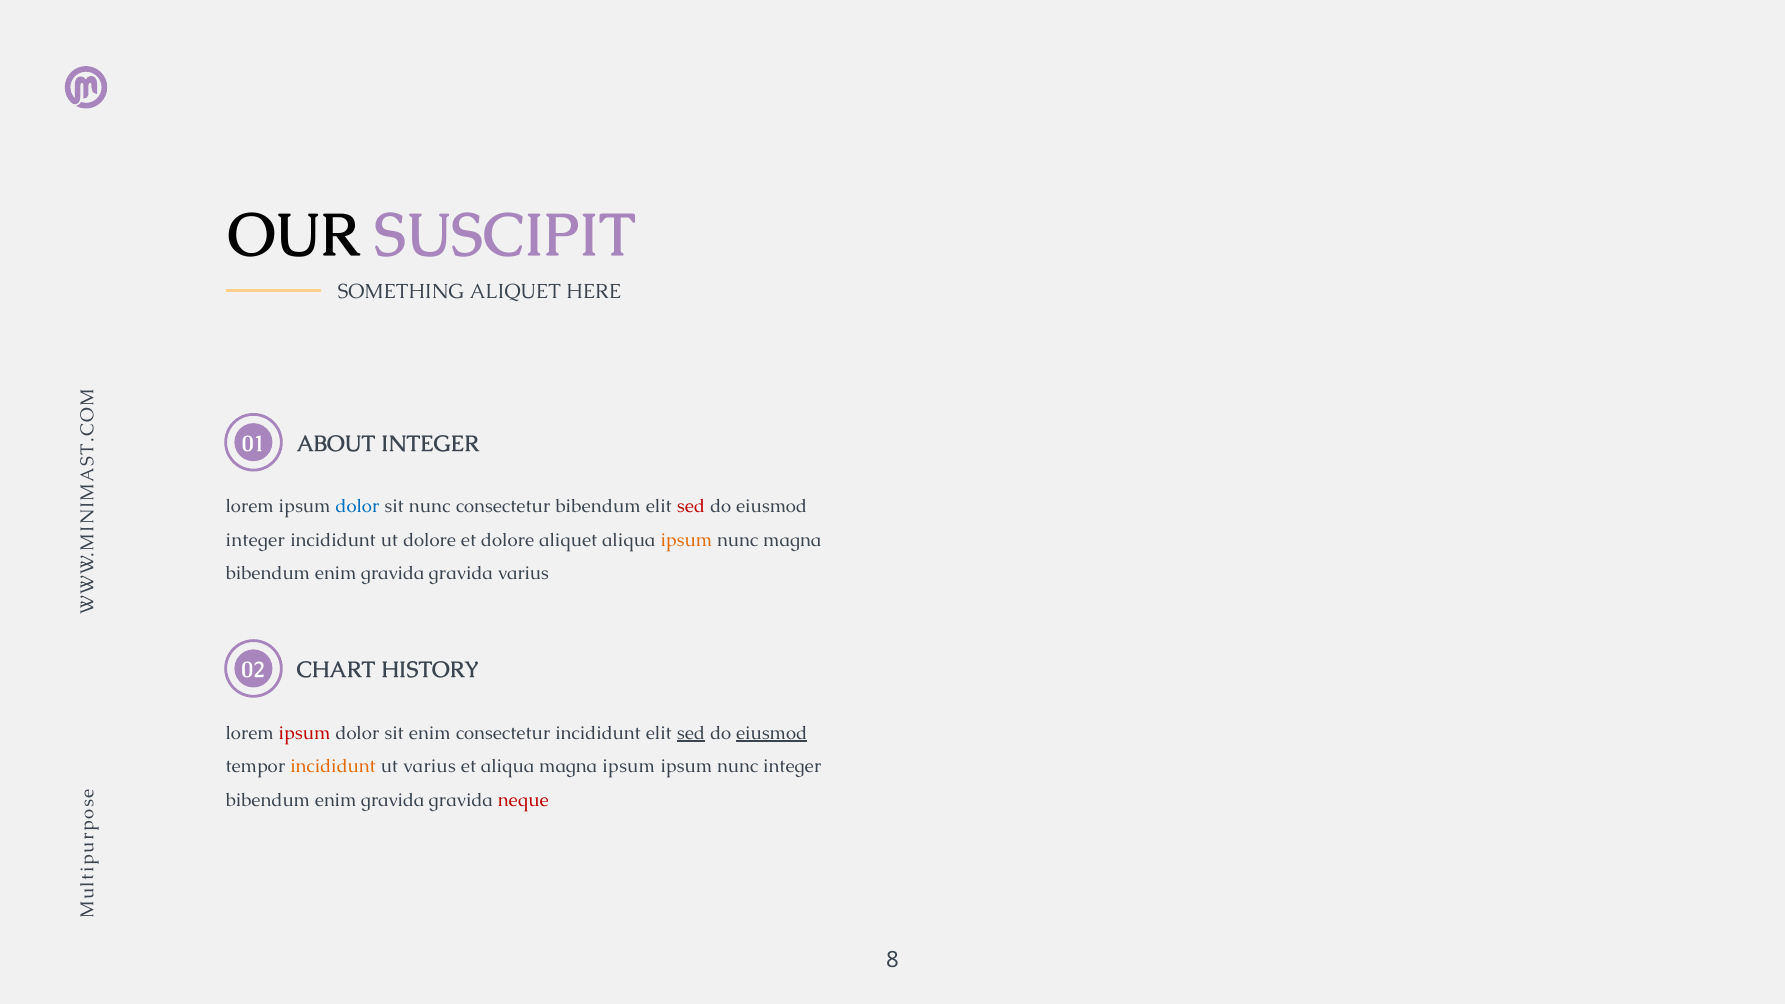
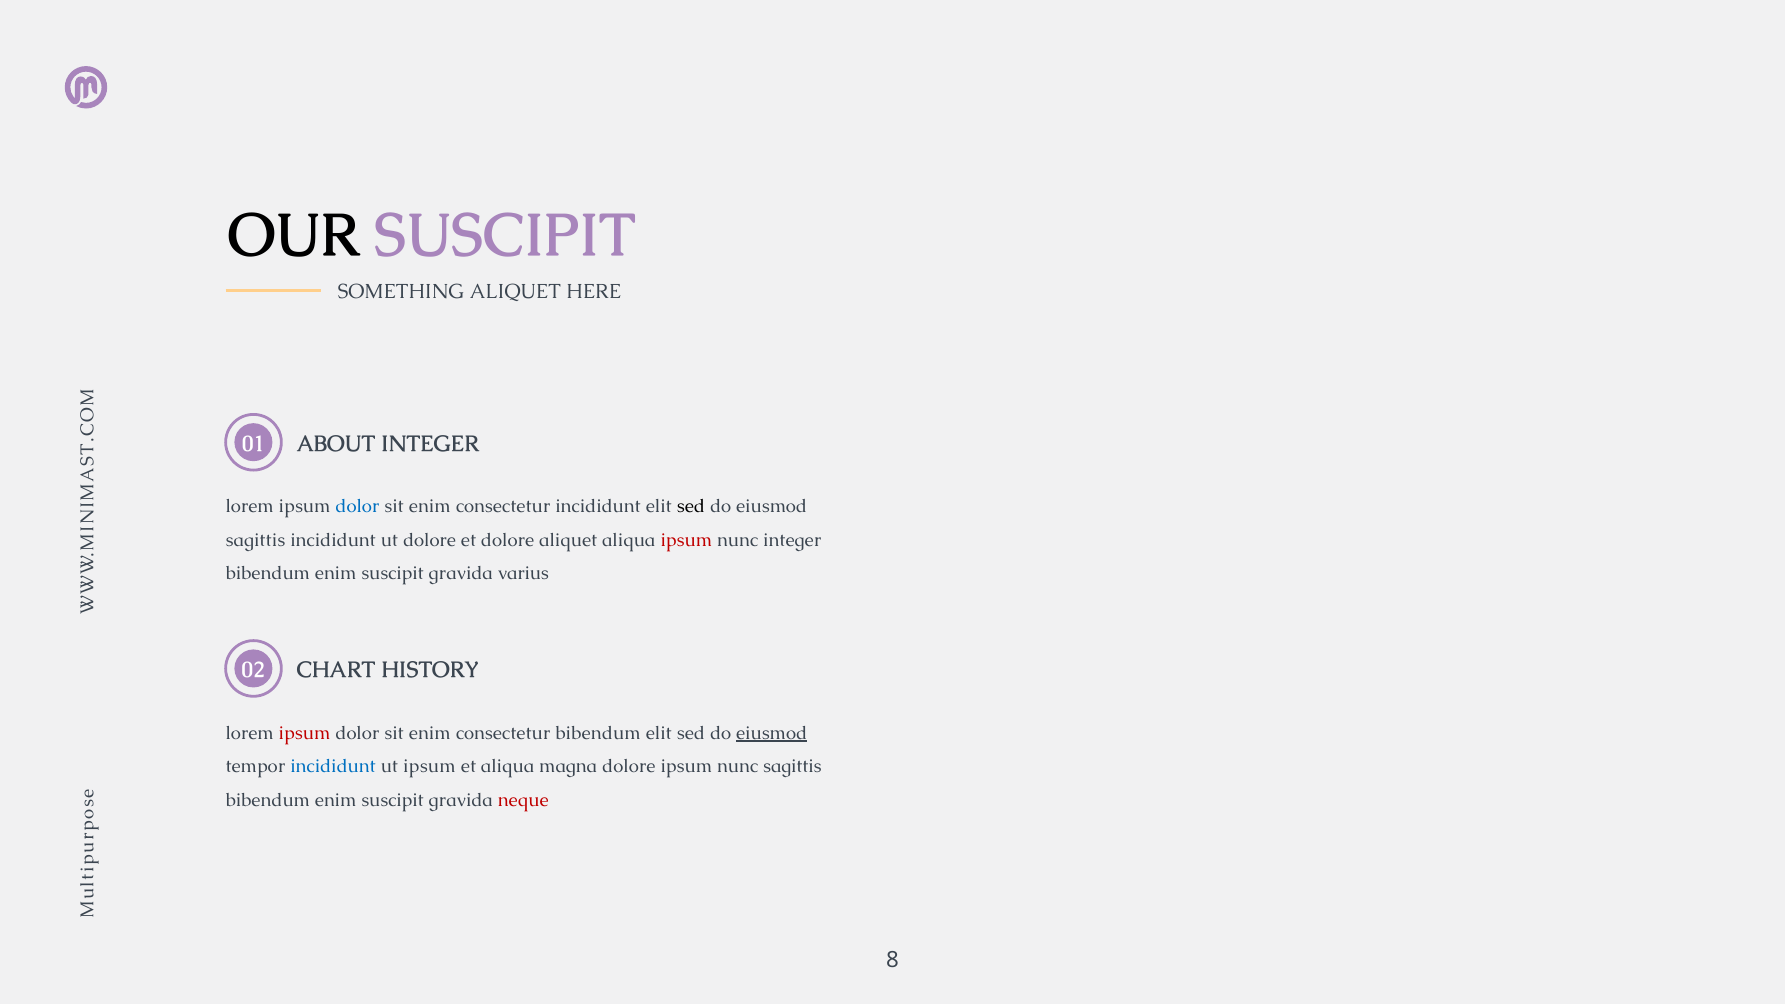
nunc at (430, 507): nunc -> enim
consectetur bibendum: bibendum -> incididunt
sed at (691, 507) colour: red -> black
integer at (255, 540): integer -> sagittis
ipsum at (686, 540) colour: orange -> red
nunc magna: magna -> integer
gravida at (393, 574): gravida -> suscipit
consectetur incididunt: incididunt -> bibendum
sed at (691, 733) underline: present -> none
incididunt at (333, 767) colour: orange -> blue
ut varius: varius -> ipsum
magna ipsum: ipsum -> dolore
nunc integer: integer -> sagittis
gravida at (393, 800): gravida -> suscipit
